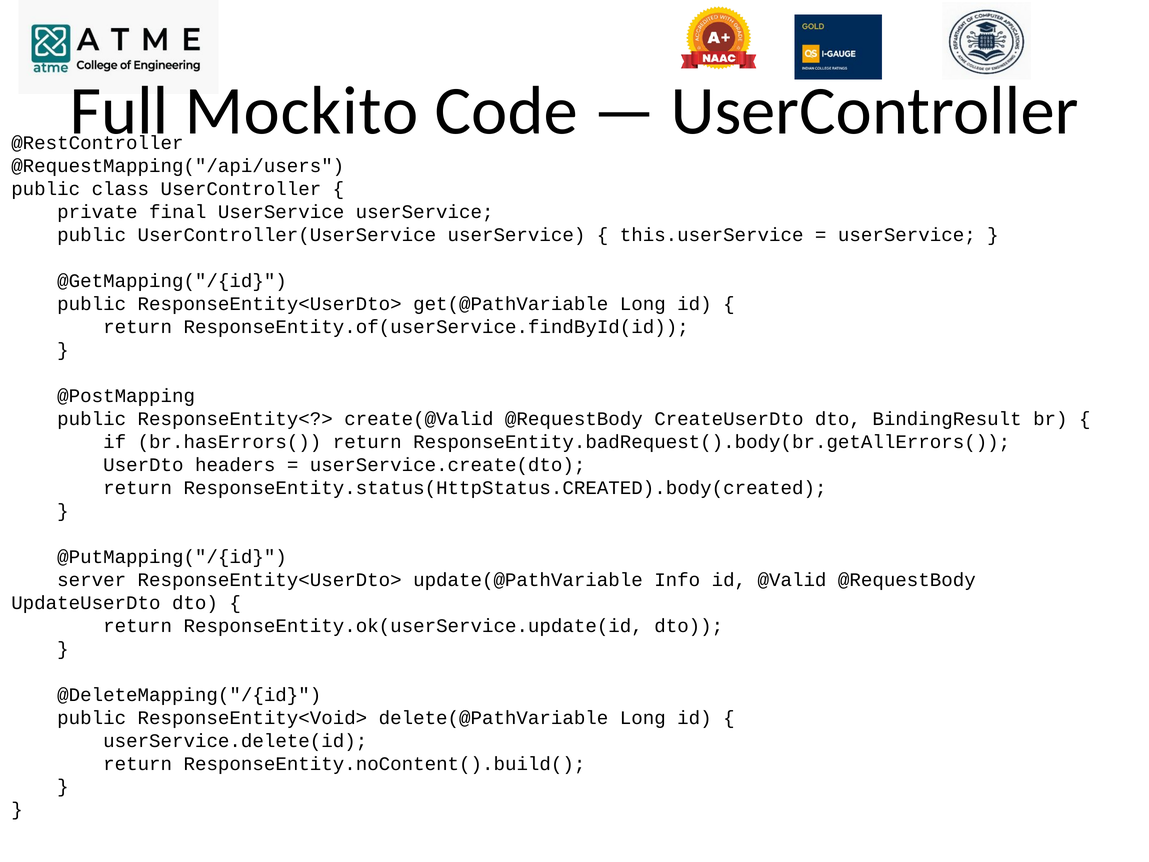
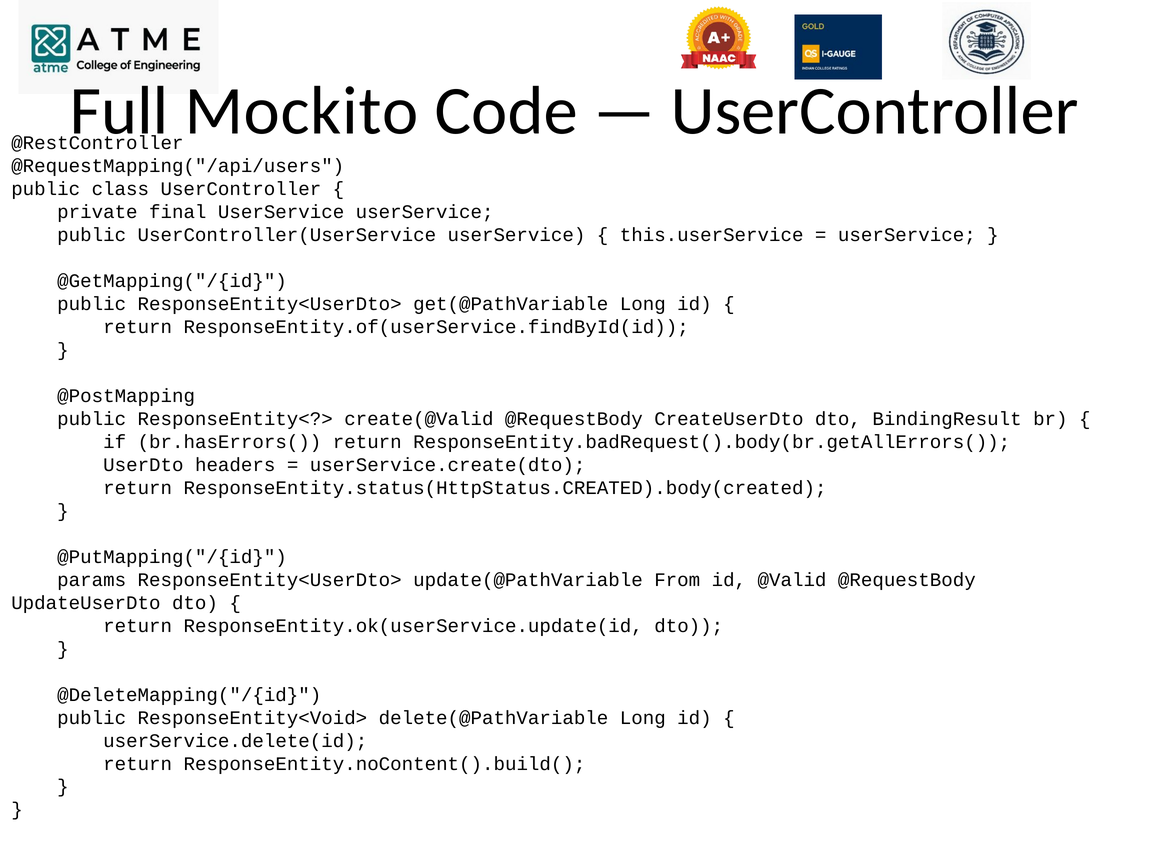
server: server -> params
Info: Info -> From
